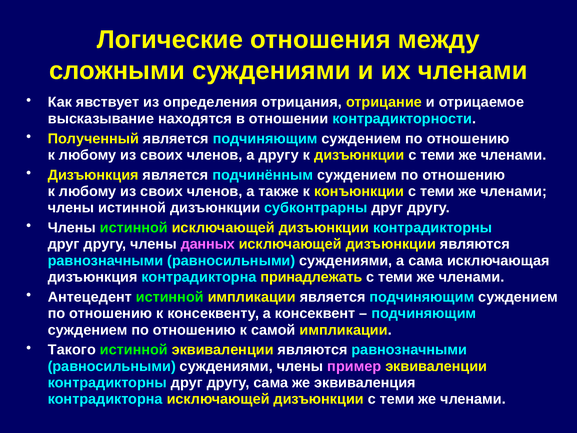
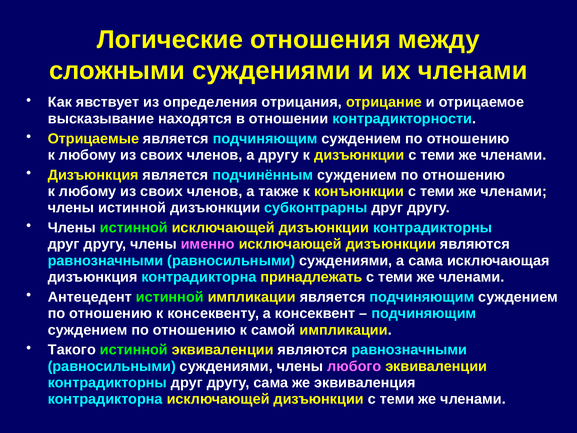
Полученный: Полученный -> Отрицаемые
данных: данных -> именно
пример: пример -> любого
